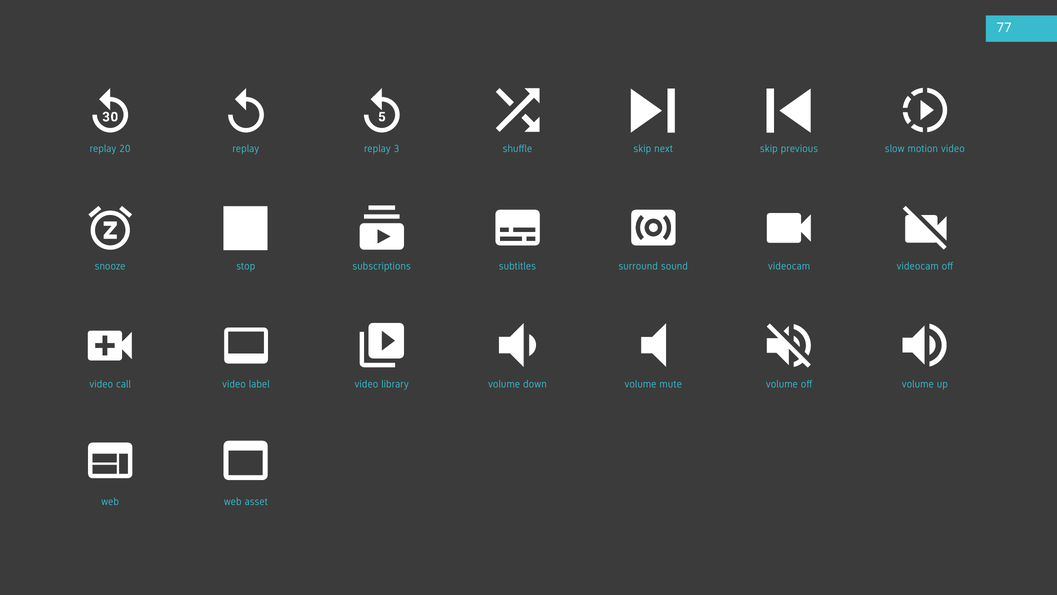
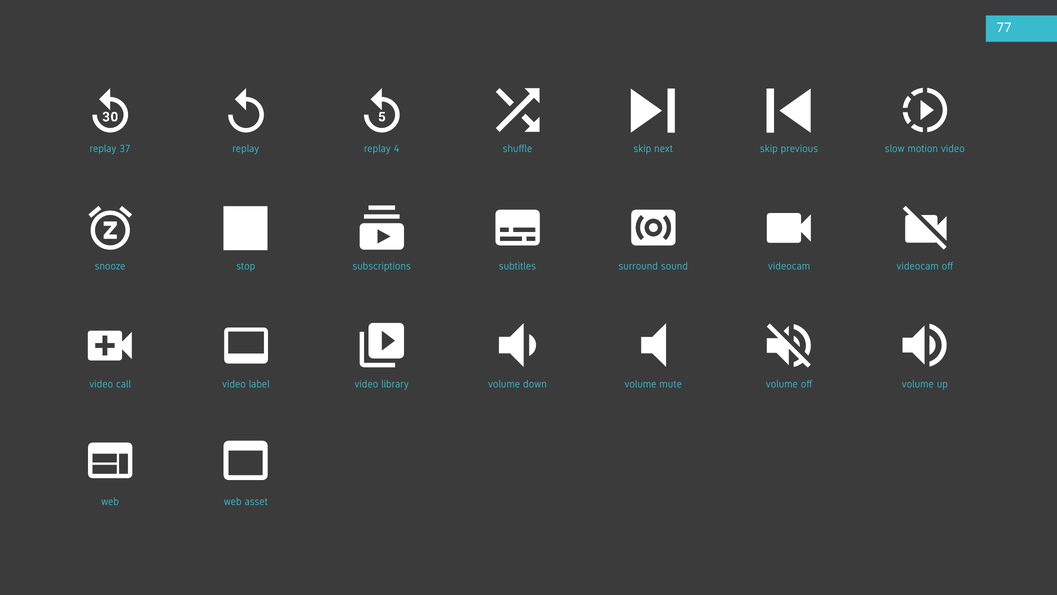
20: 20 -> 37
3: 3 -> 4
